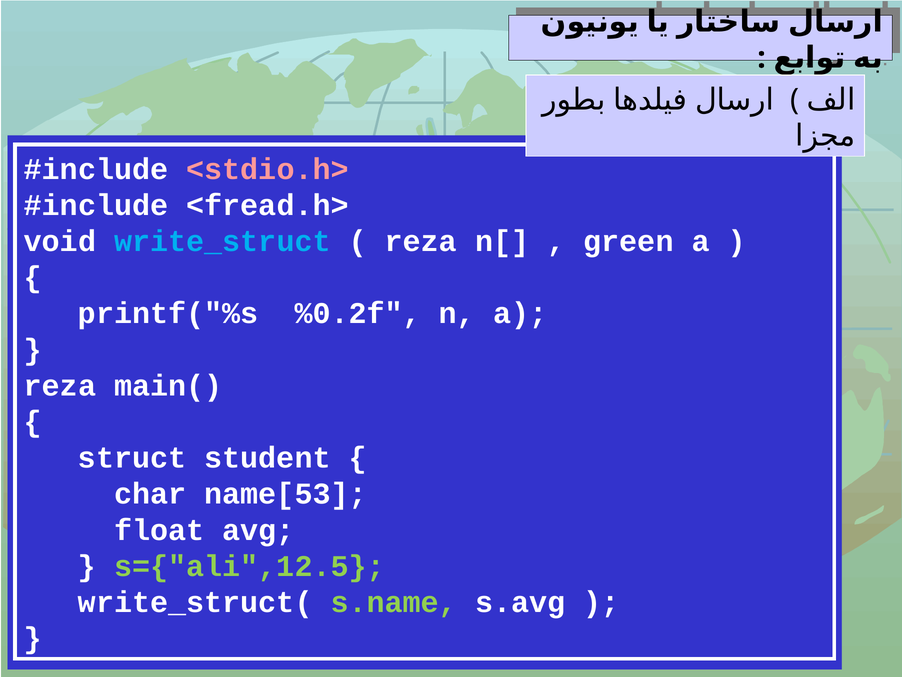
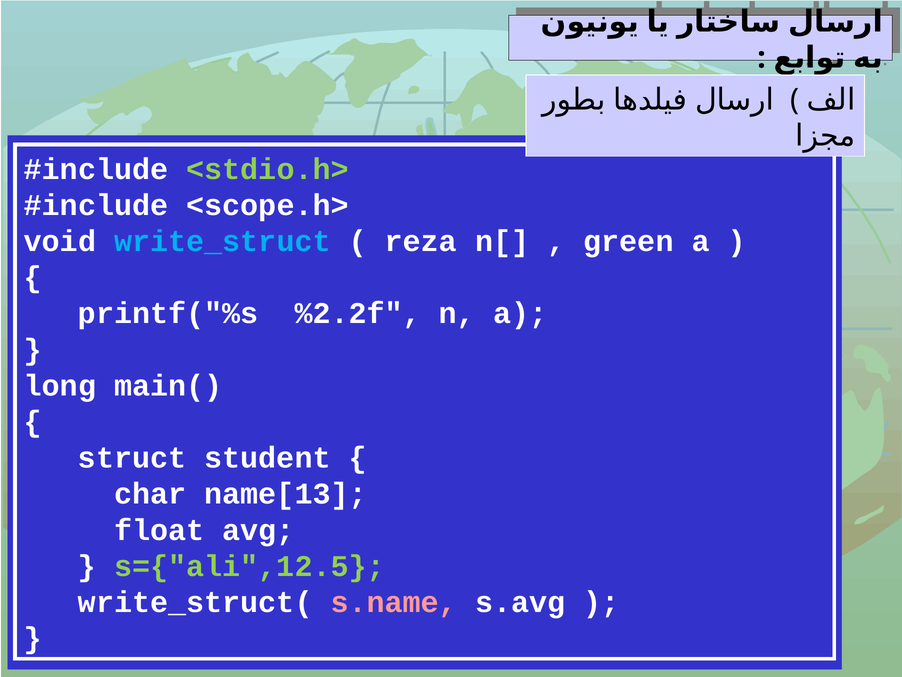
<stdio.h> colour: pink -> light green
<fread.h>: <fread.h> -> <scope.h>
%0.2f: %0.2f -> %2.2f
reza at (60, 385): reza -> long
name[53: name[53 -> name[13
s.name colour: light green -> pink
